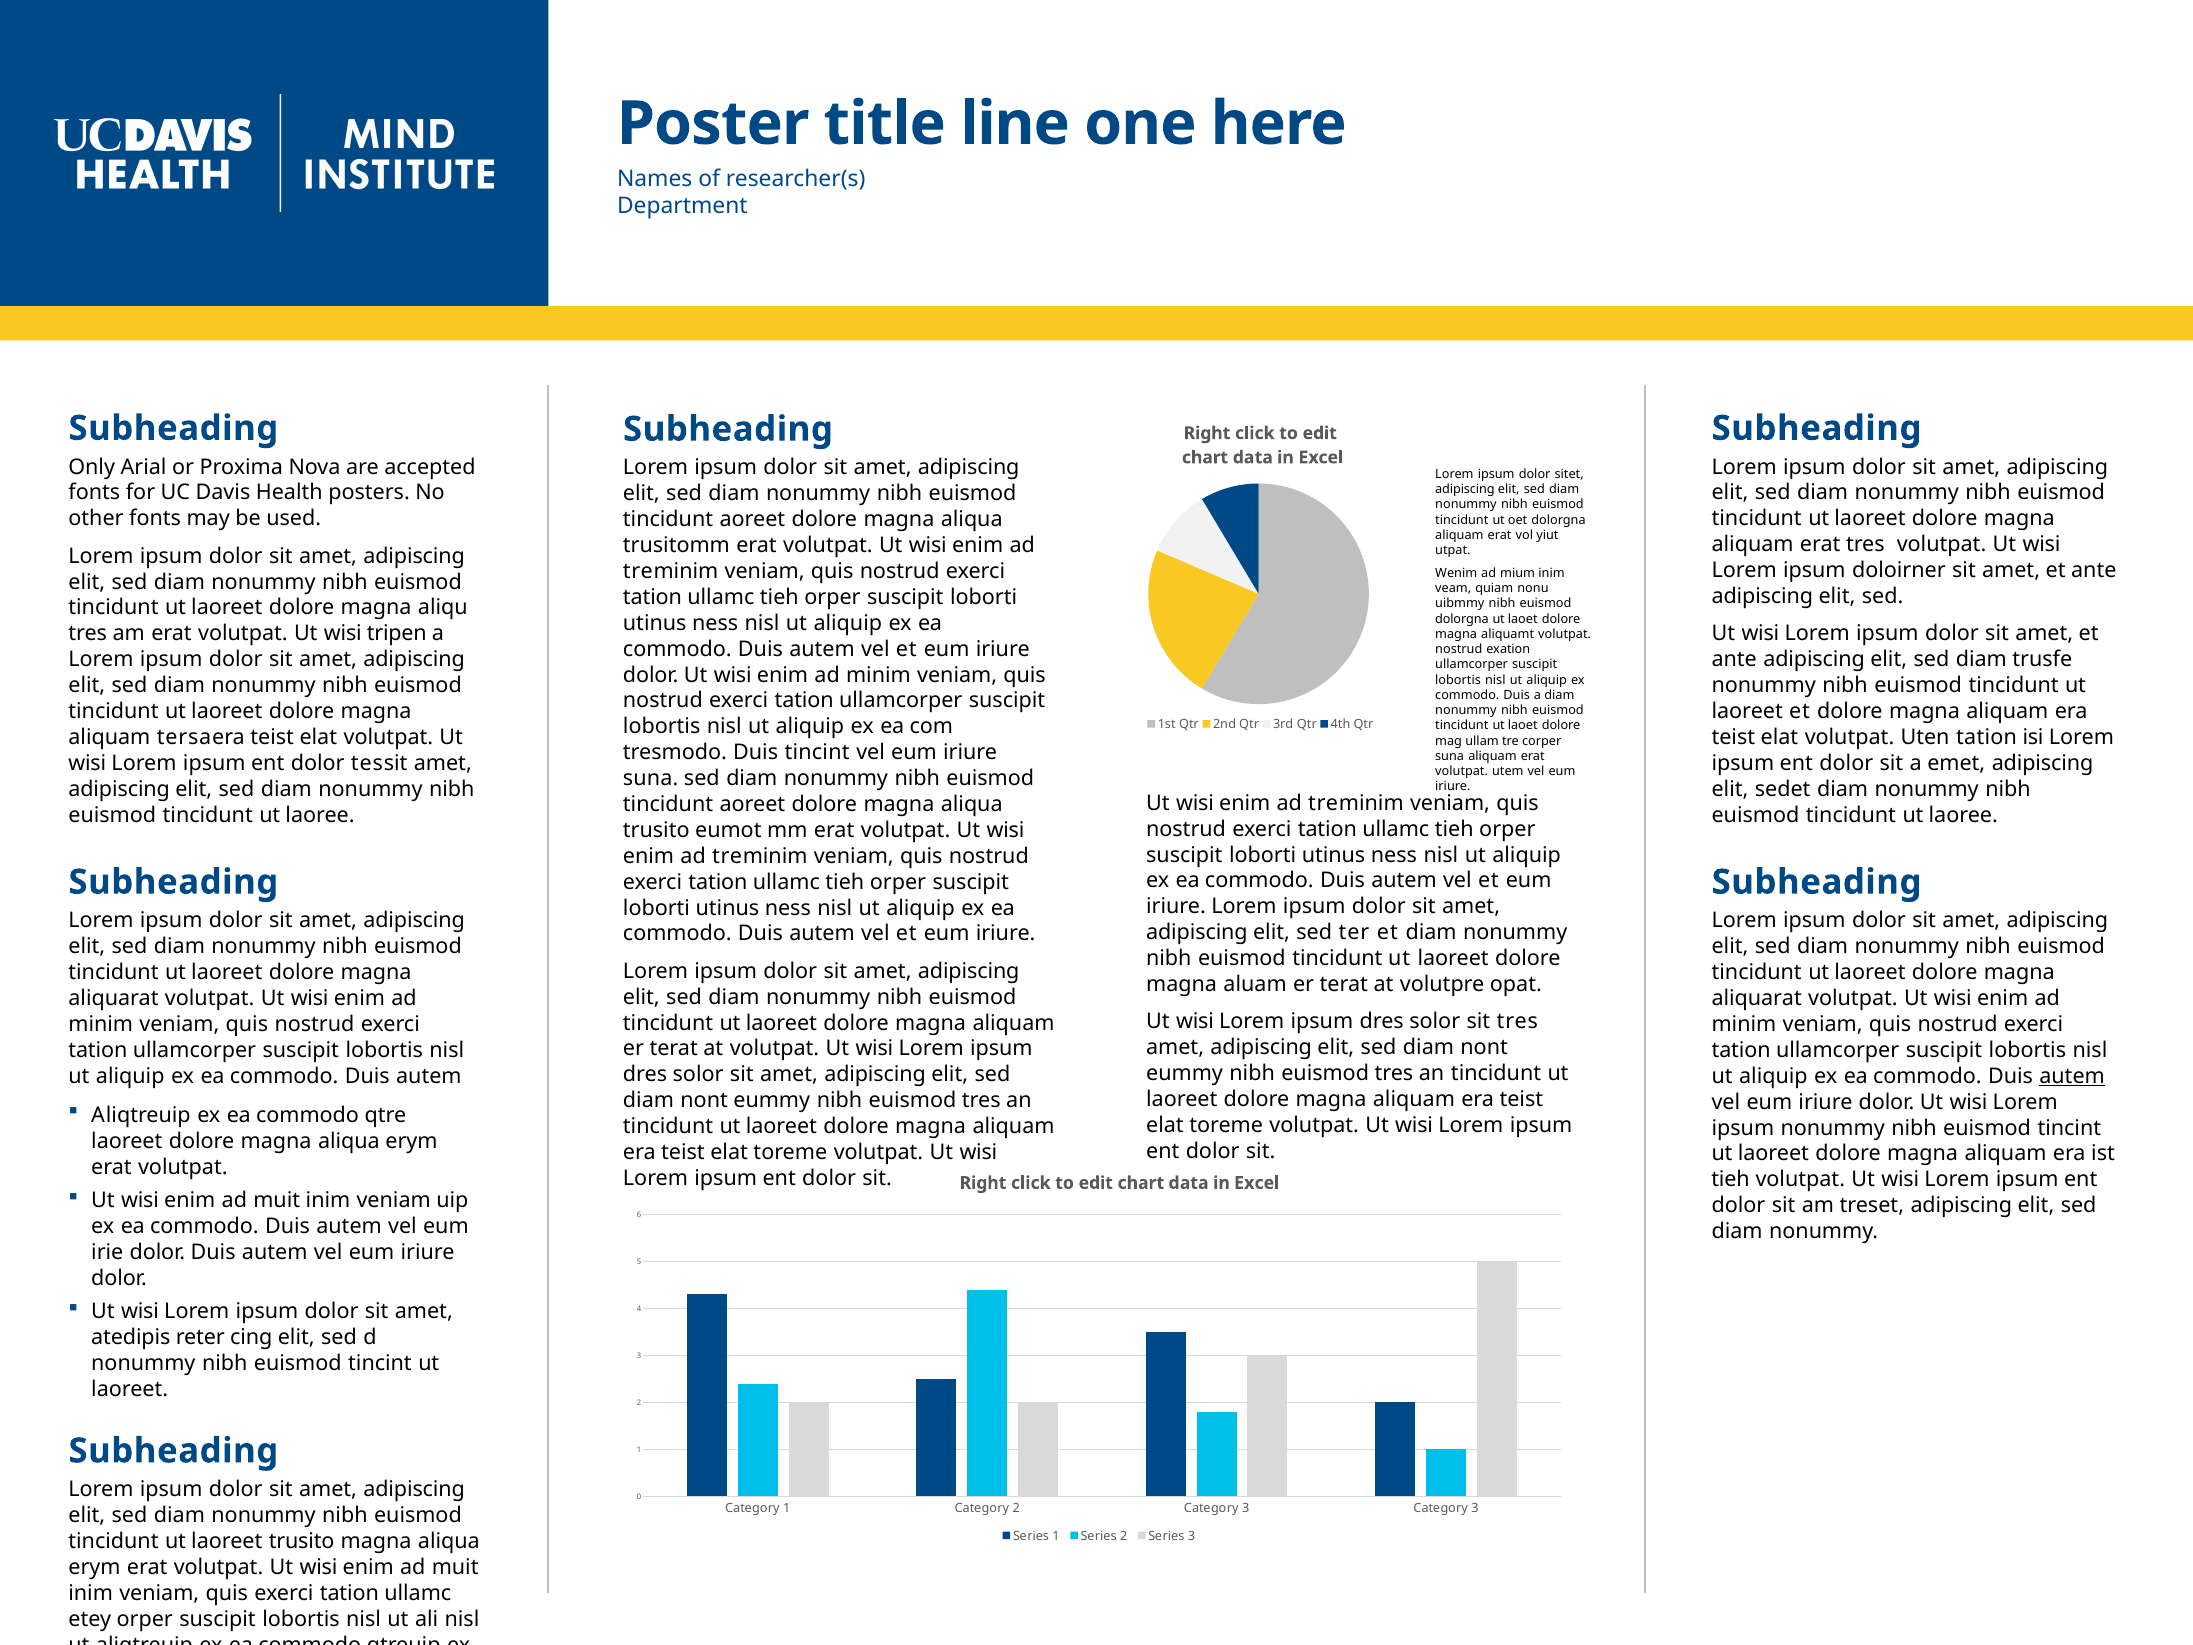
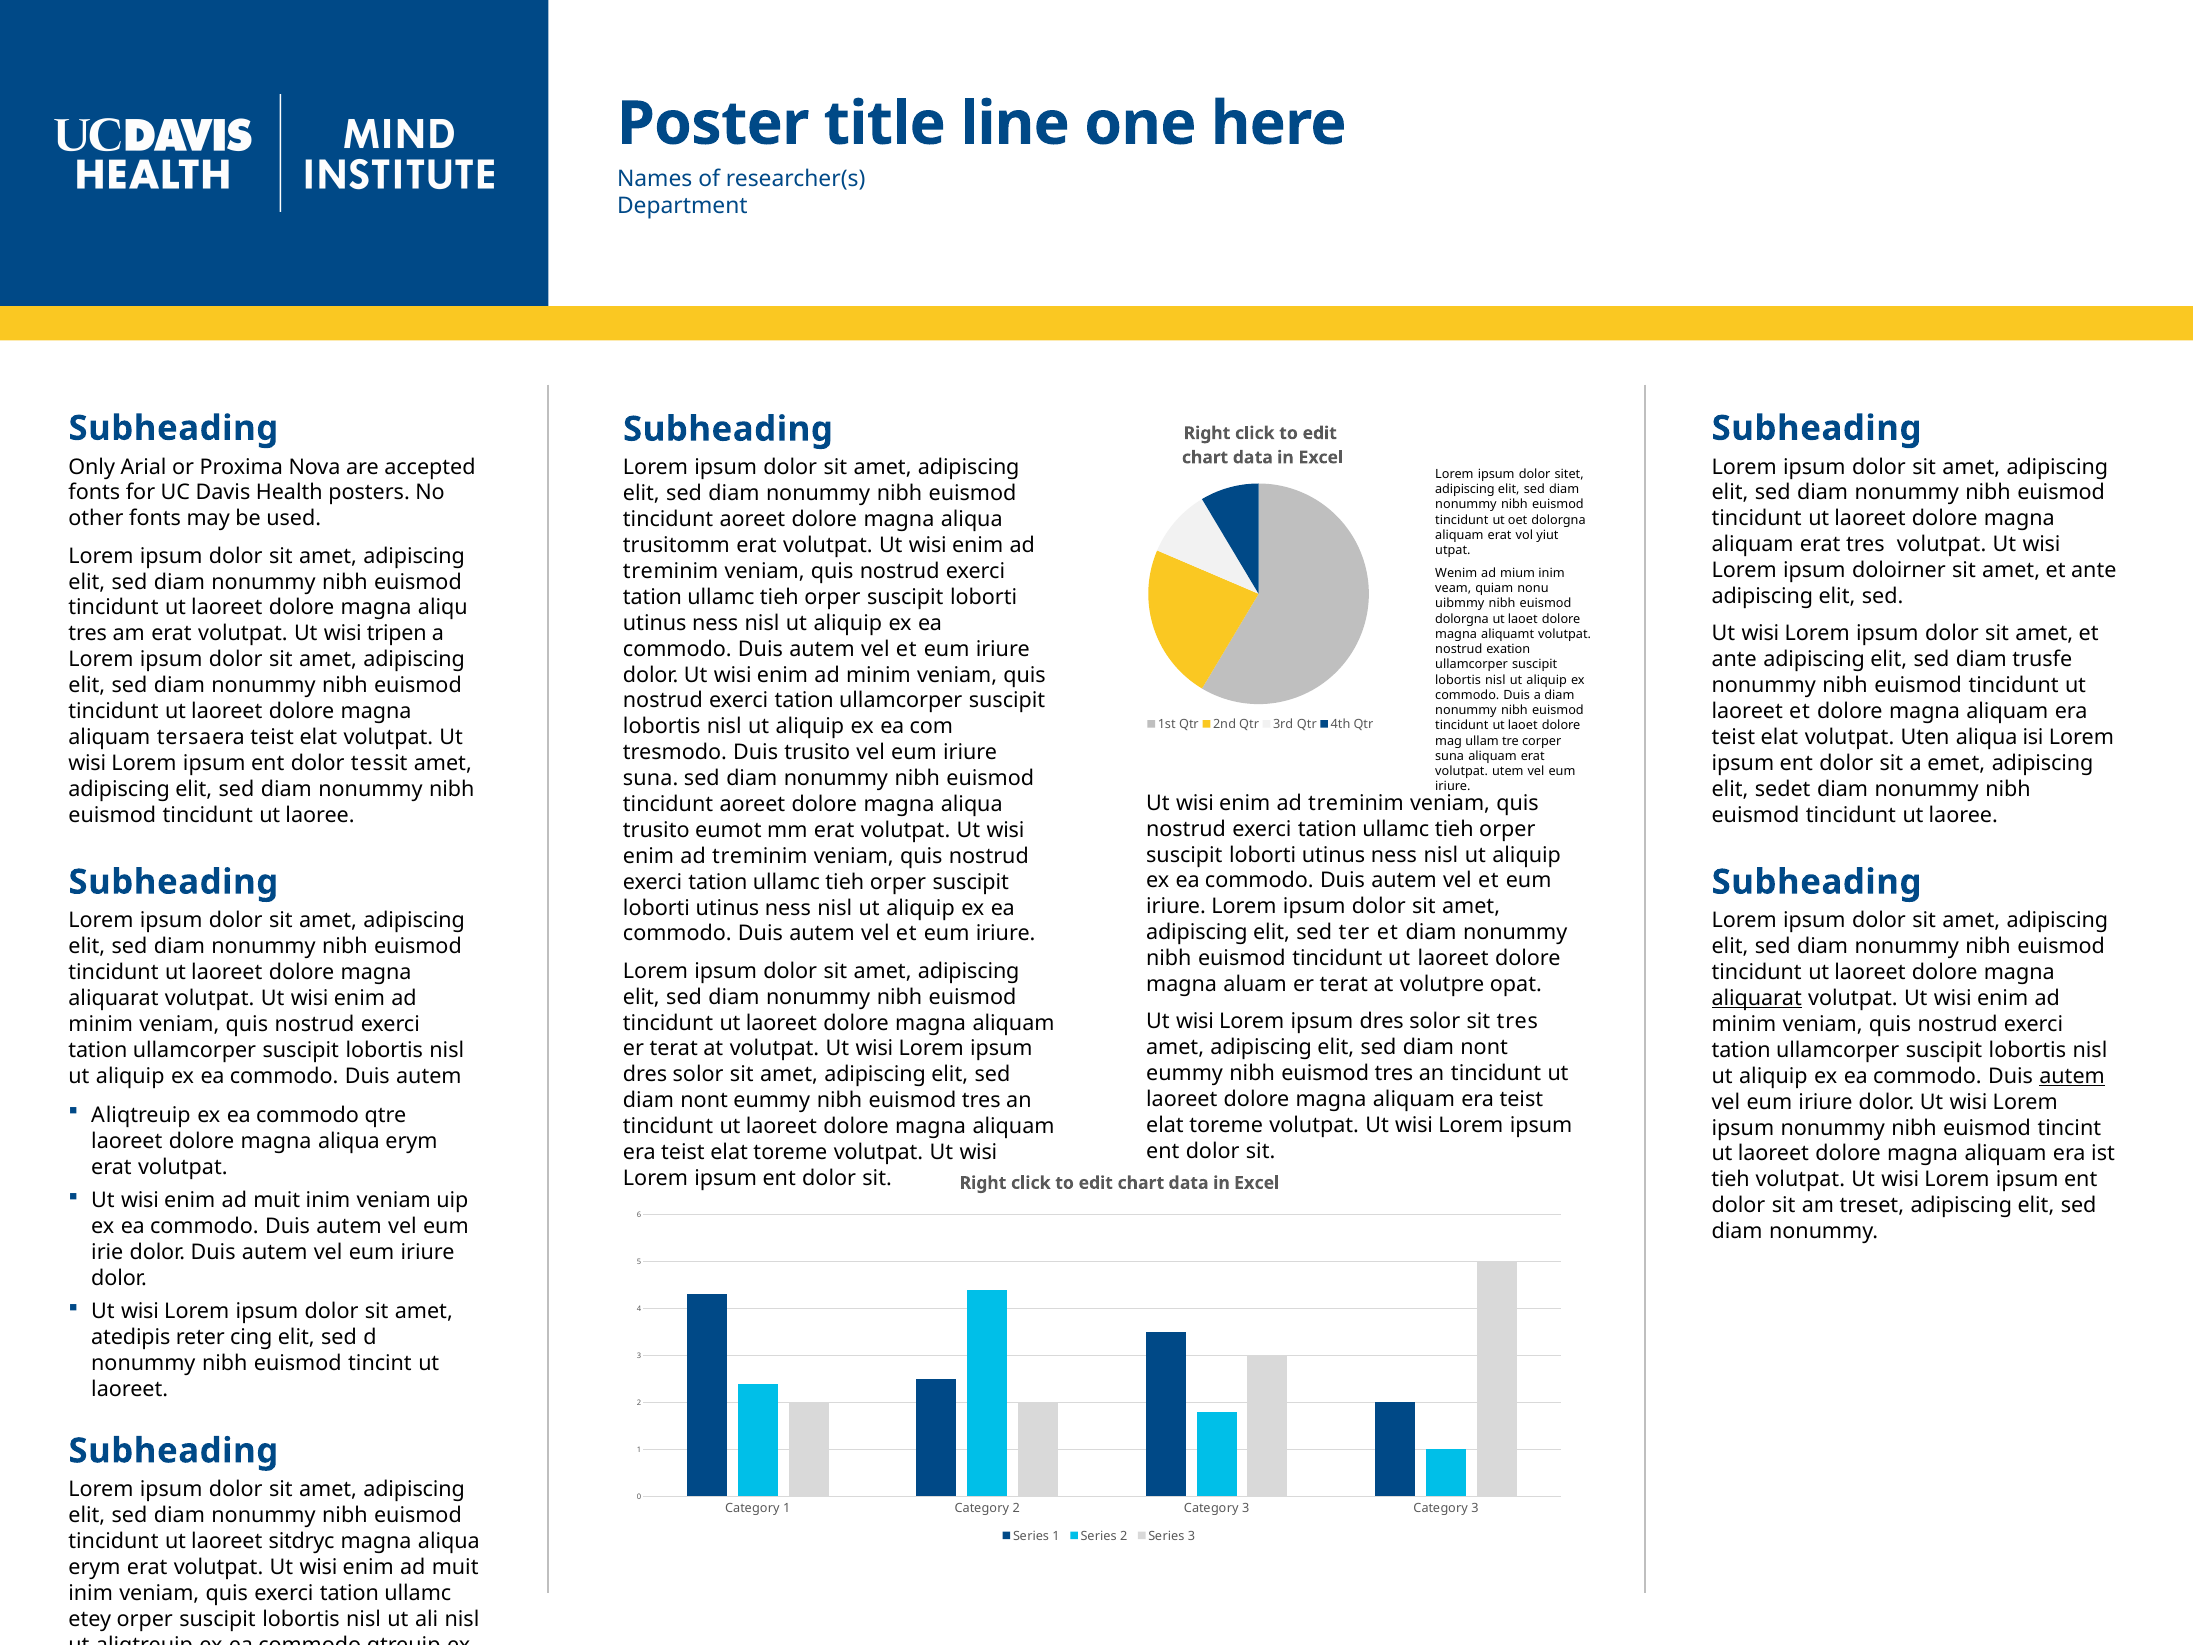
Uten tation: tation -> aliqua
Duis tincint: tincint -> trusito
aliquarat at (1757, 998) underline: none -> present
laoreet trusito: trusito -> sitdryc
